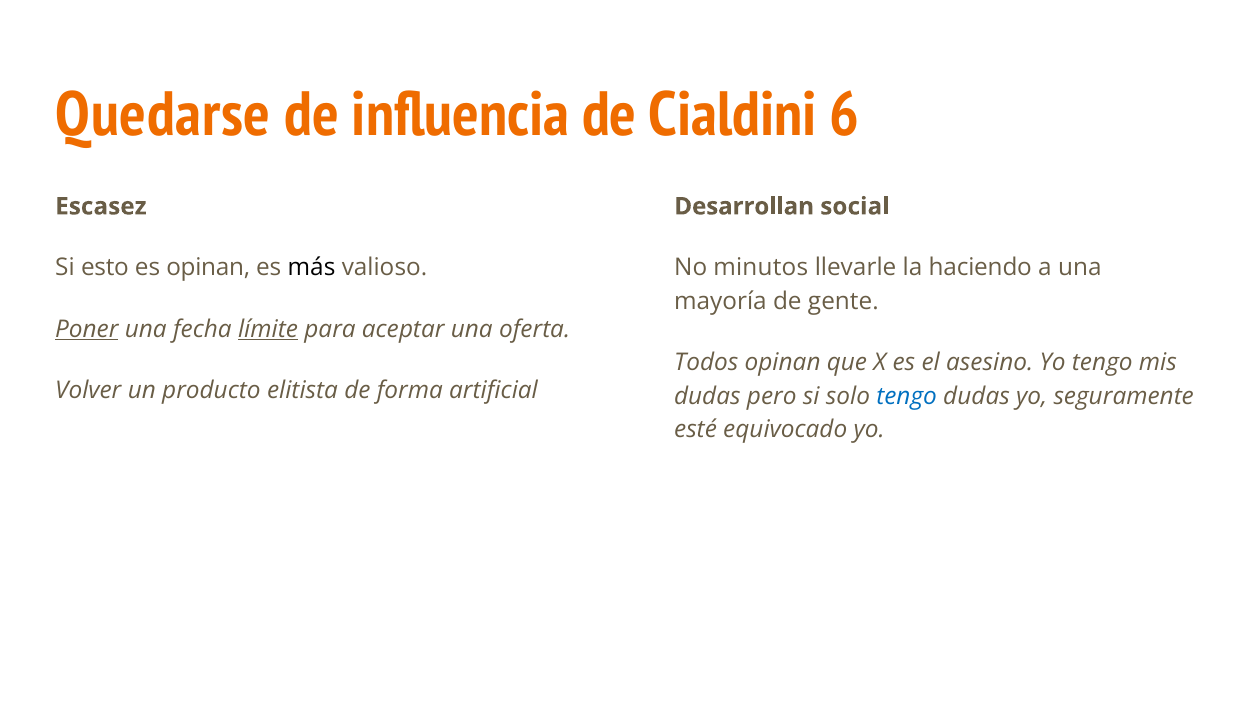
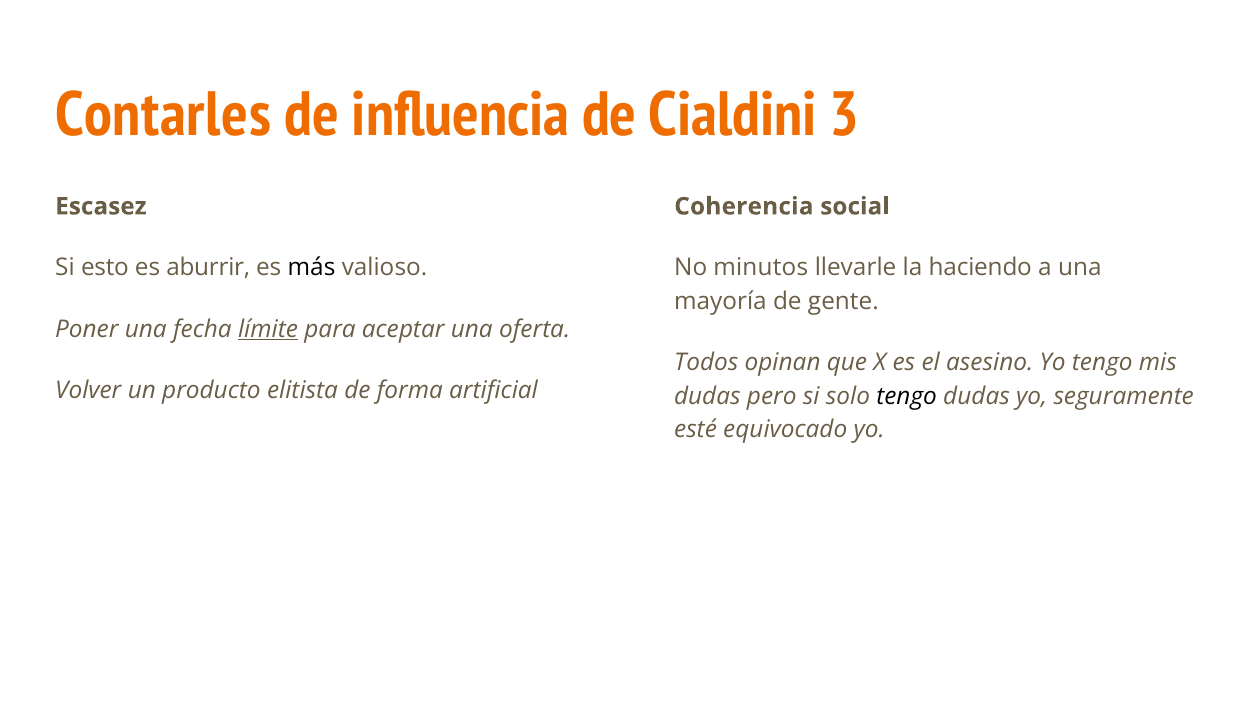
Quedarse: Quedarse -> Contarles
6: 6 -> 3
Desarrollan: Desarrollan -> Coherencia
es opinan: opinan -> aburrir
Poner underline: present -> none
tengo at (907, 396) colour: blue -> black
